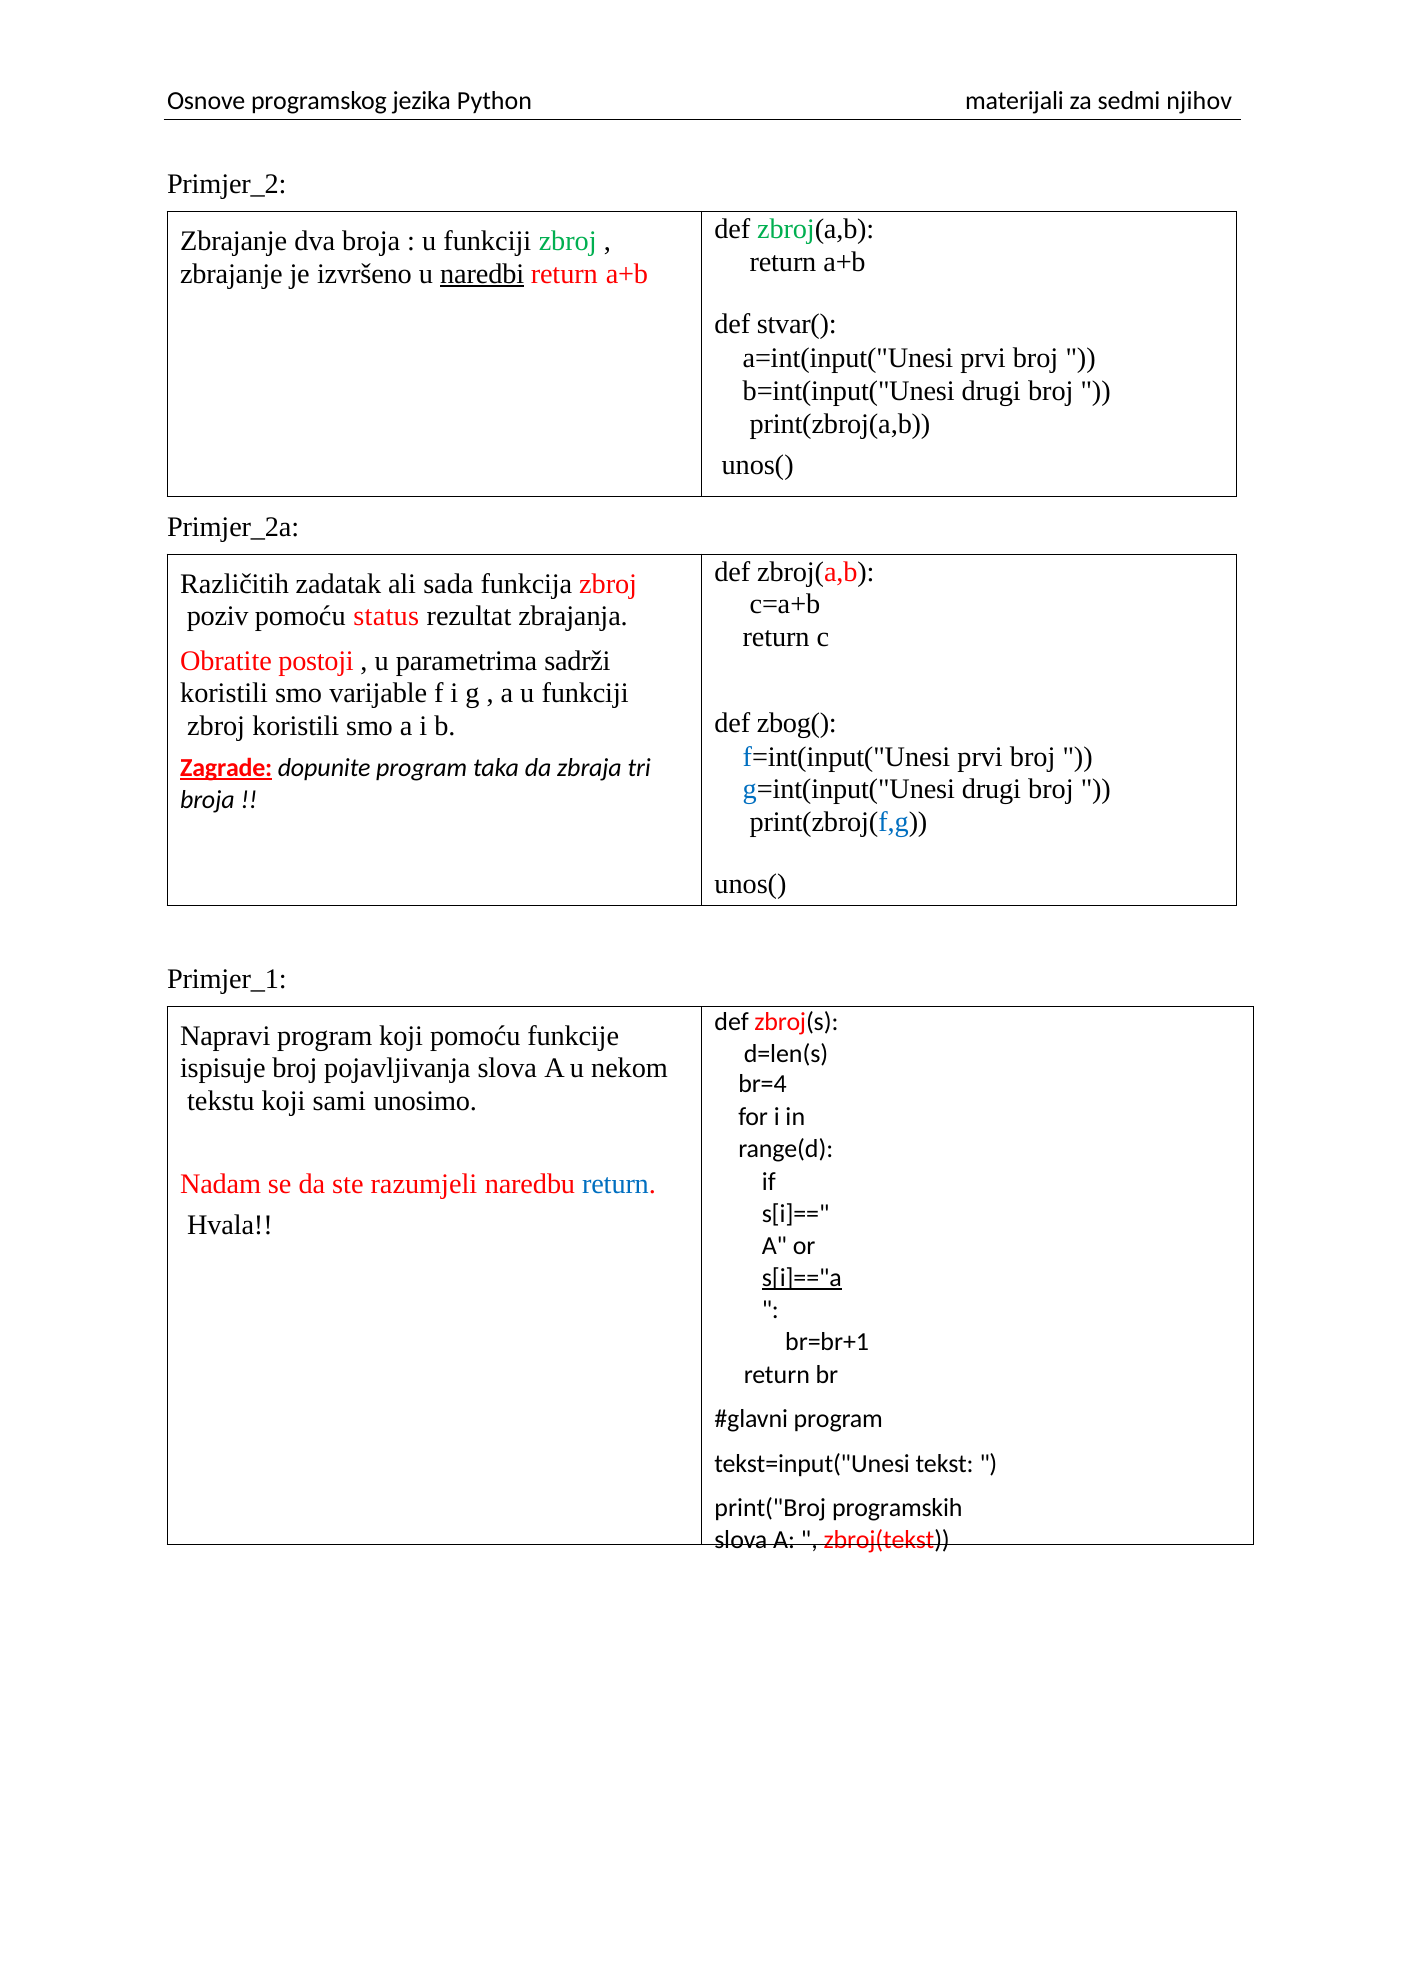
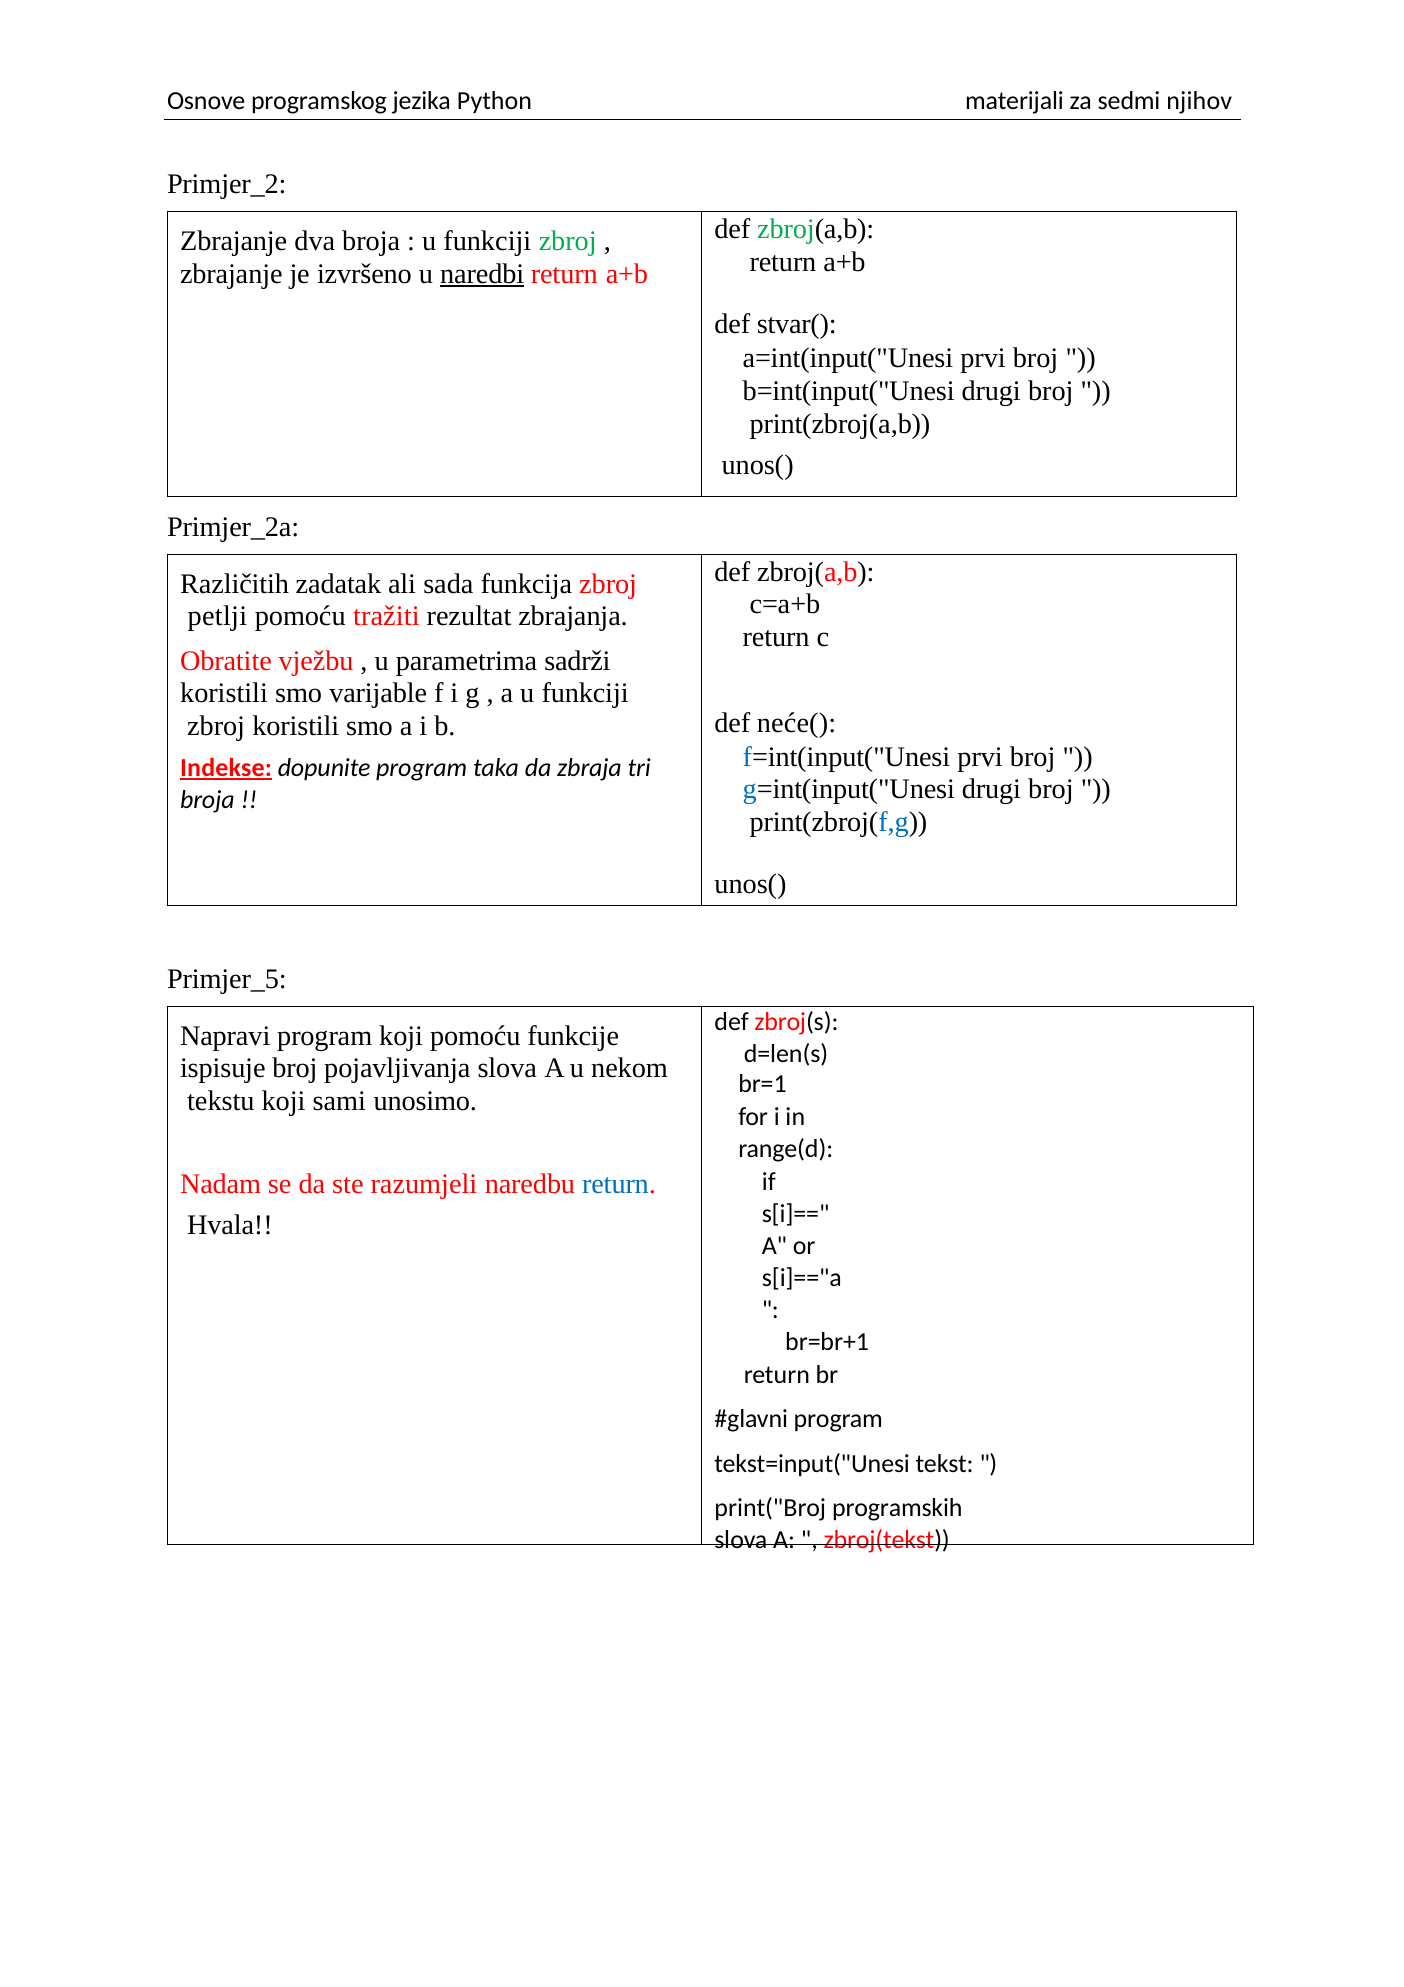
poziv: poziv -> petlji
status: status -> tražiti
postoji: postoji -> vježbu
zbog(: zbog( -> neće(
Zagrade: Zagrade -> Indekse
Primjer_1: Primjer_1 -> Primjer_5
br=4: br=4 -> br=1
s[i]=="a underline: present -> none
